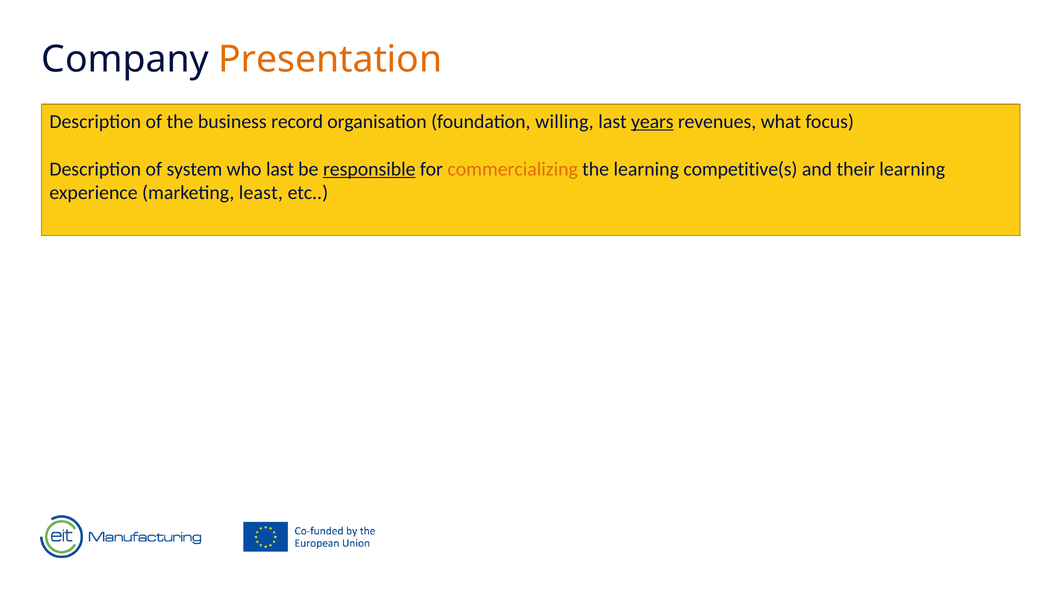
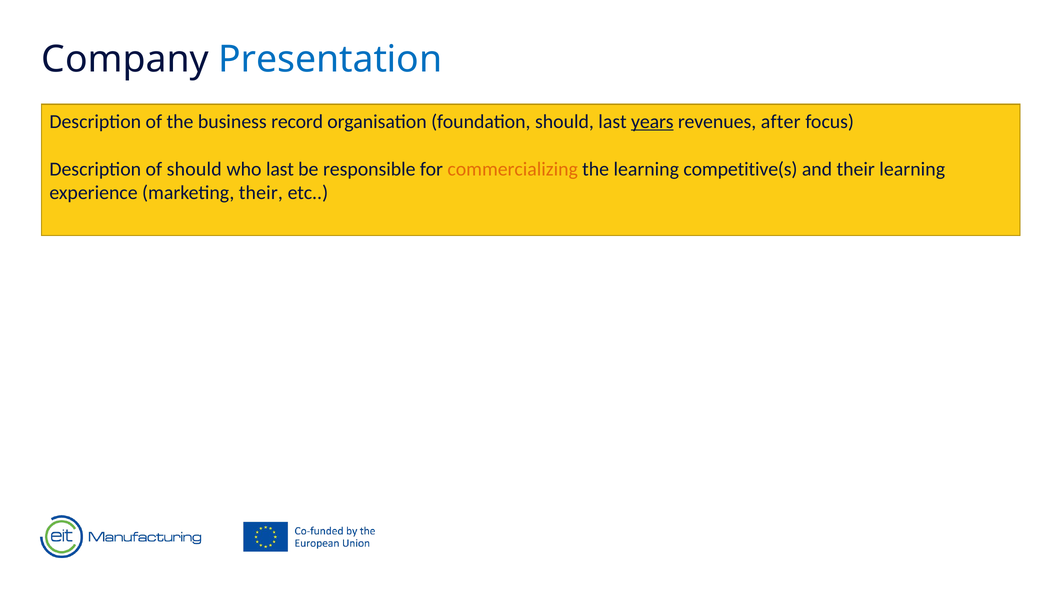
Presentation colour: orange -> blue
foundation willing: willing -> should
what: what -> after
of system: system -> should
responsible underline: present -> none
marketing least: least -> their
